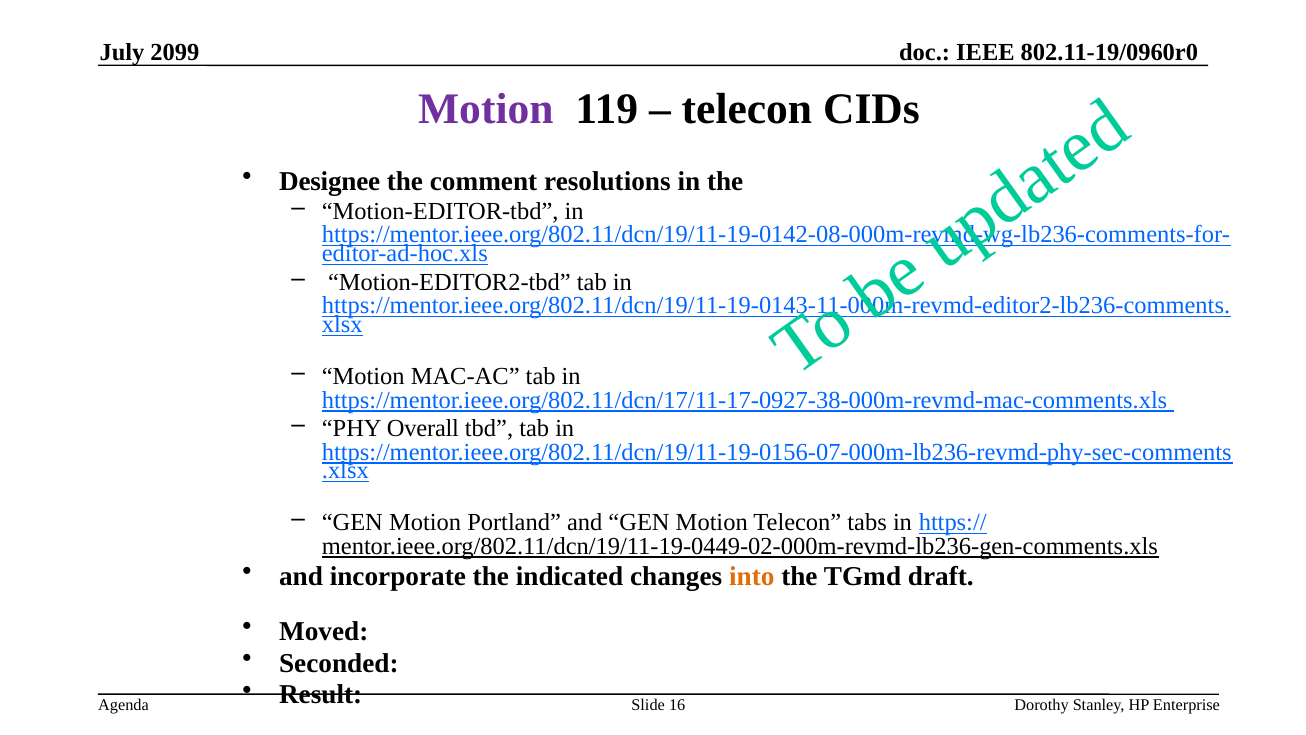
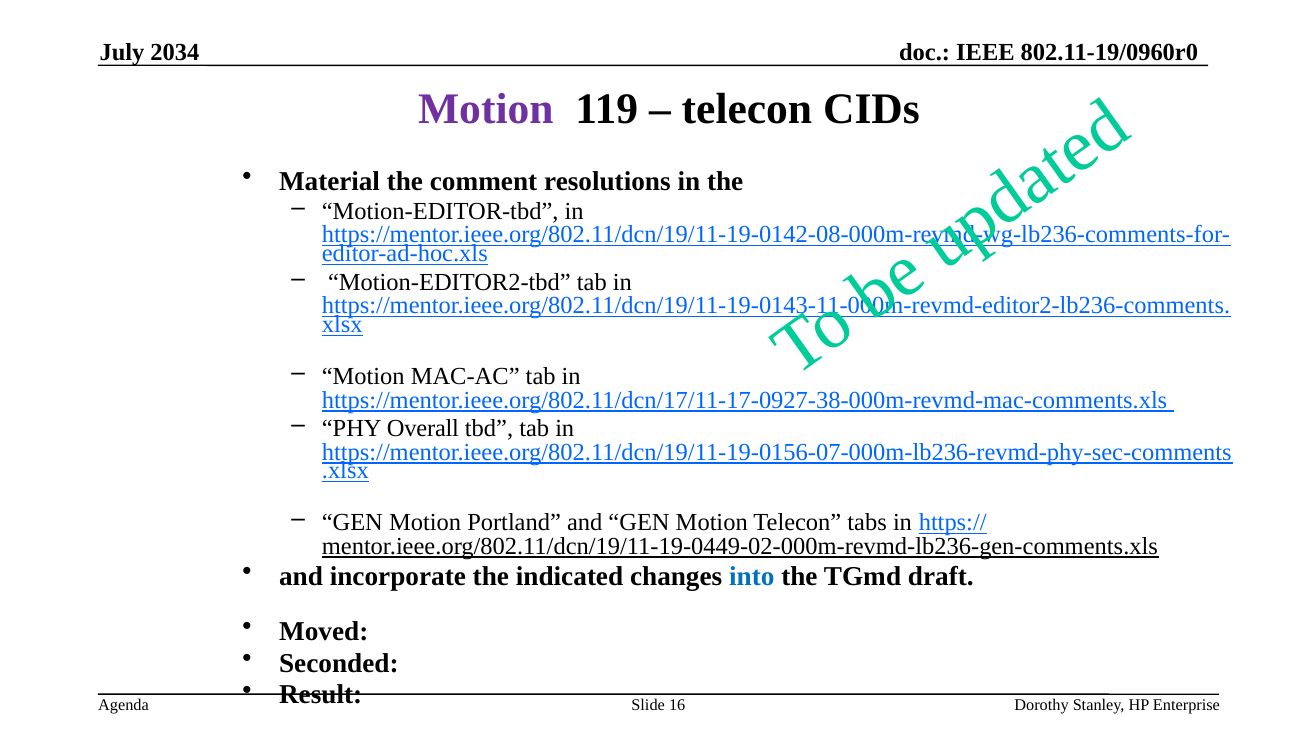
2099: 2099 -> 2034
Designee: Designee -> Material
into colour: orange -> blue
